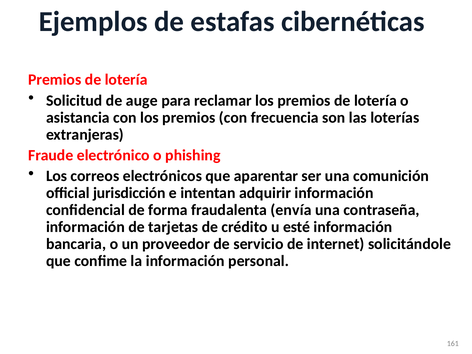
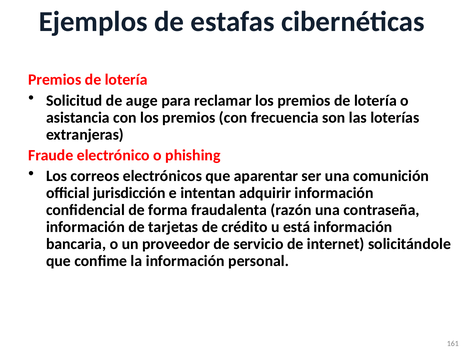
envía: envía -> razón
esté: esté -> está
